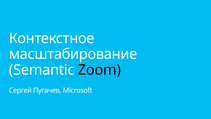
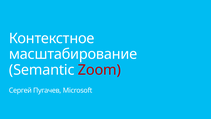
Zoom colour: black -> red
